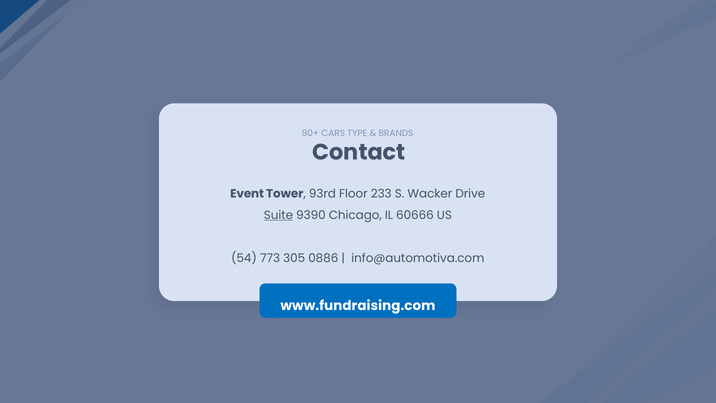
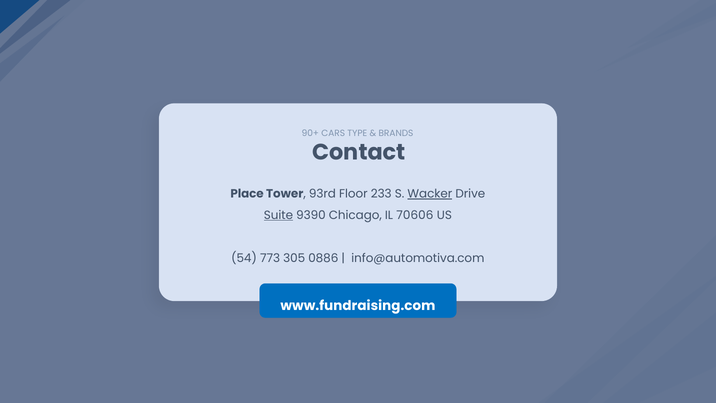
Event: Event -> Place
Wacker underline: none -> present
60666: 60666 -> 70606
